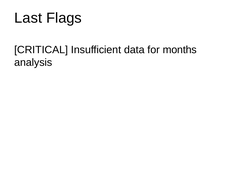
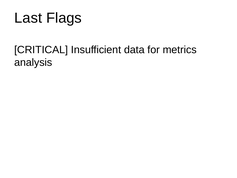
months: months -> metrics
